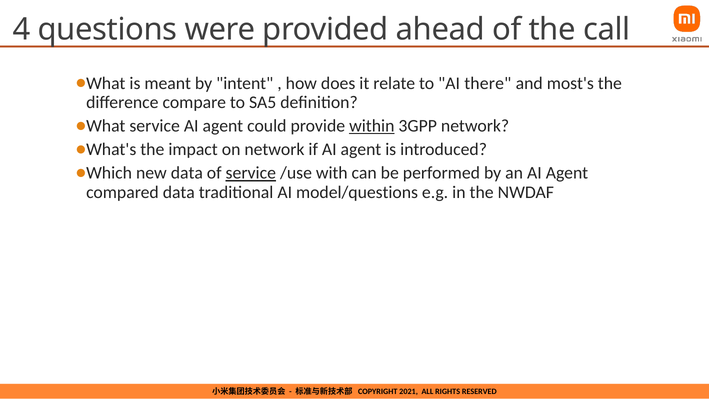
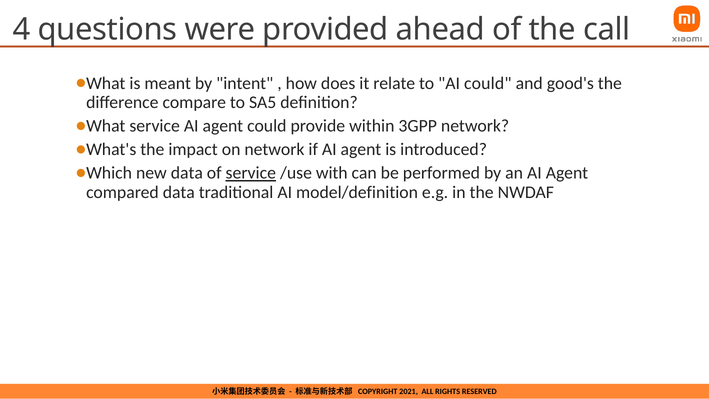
AI there: there -> could
most's: most's -> good's
within underline: present -> none
model/questions: model/questions -> model/definition
